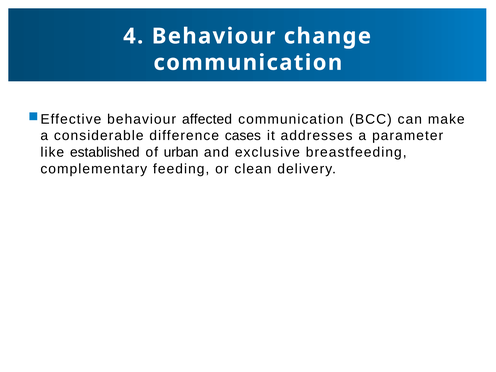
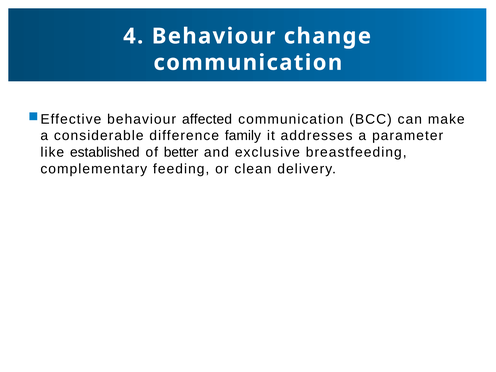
cases: cases -> family
urban: urban -> better
